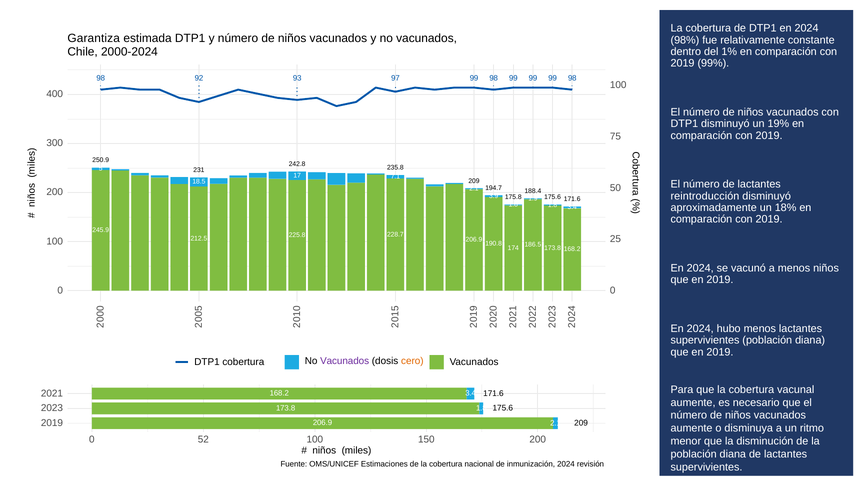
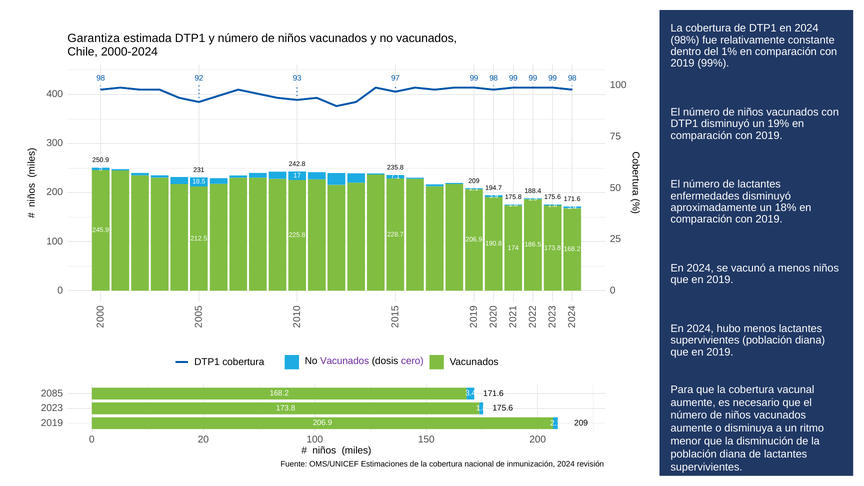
reintroducción: reintroducción -> enfermedades
cero colour: orange -> purple
2021: 2021 -> 2085
52: 52 -> 20
